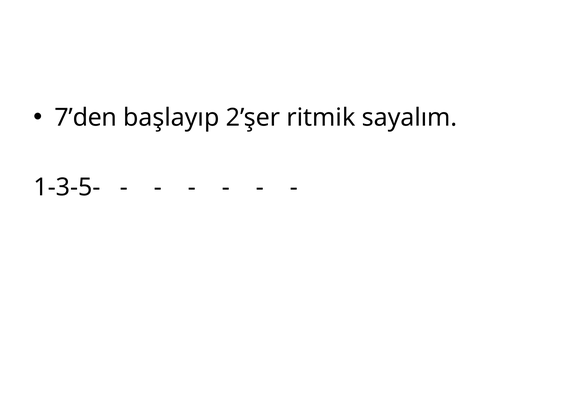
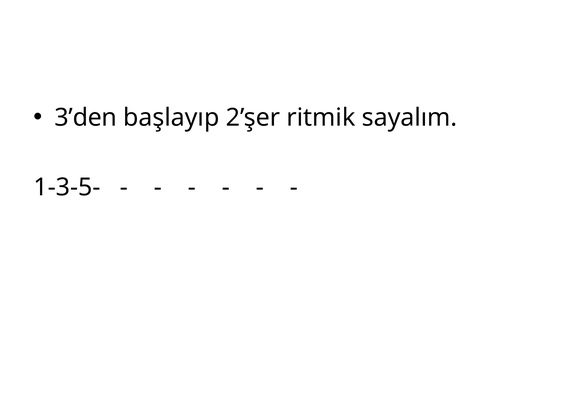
7’den: 7’den -> 3’den
